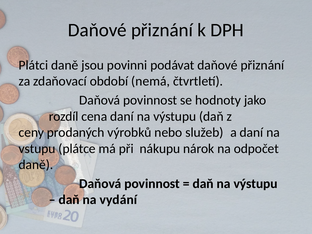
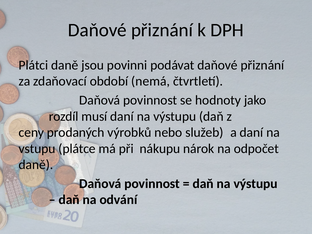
cena: cena -> musí
vydání: vydání -> odvání
